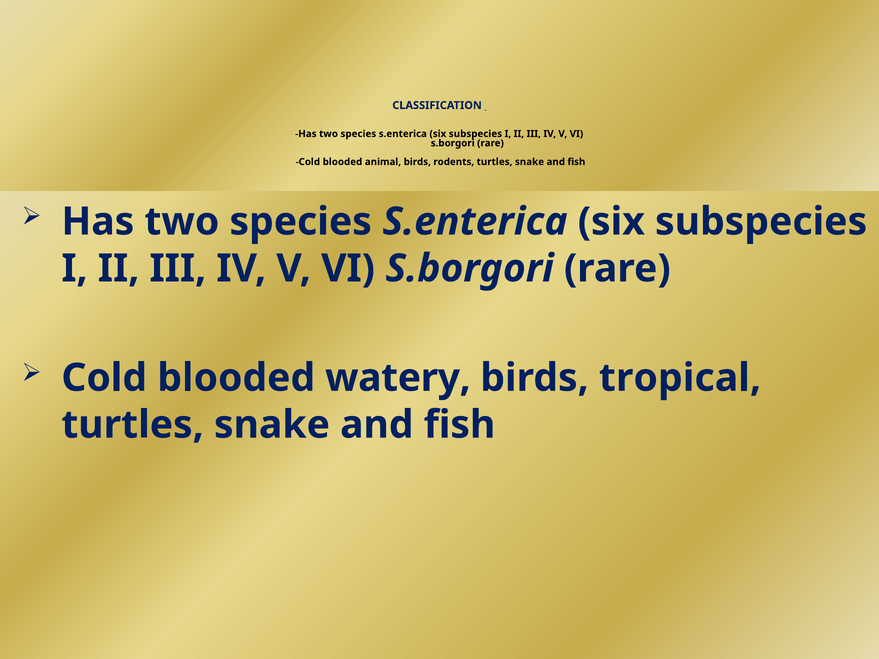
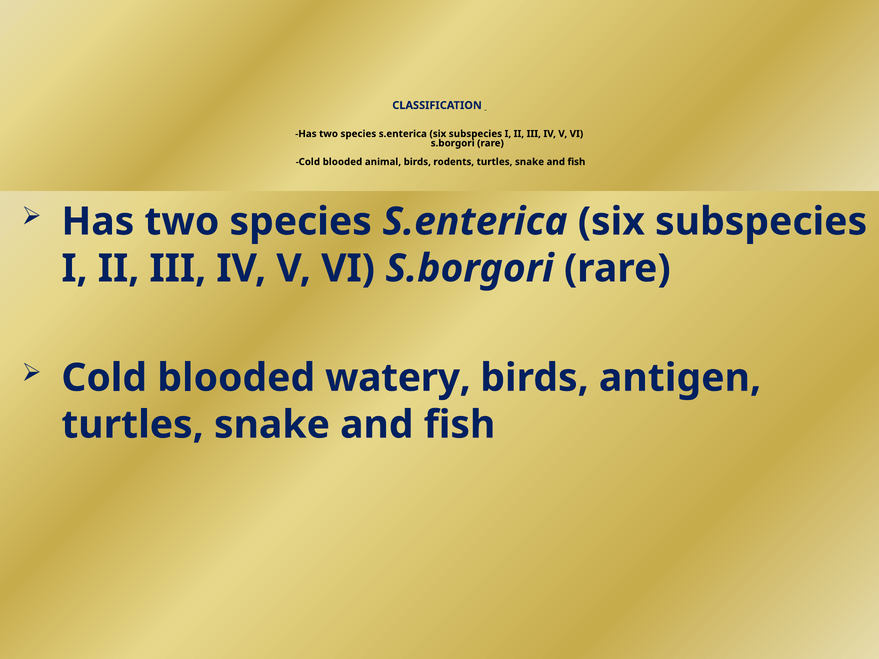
tropical: tropical -> antigen
